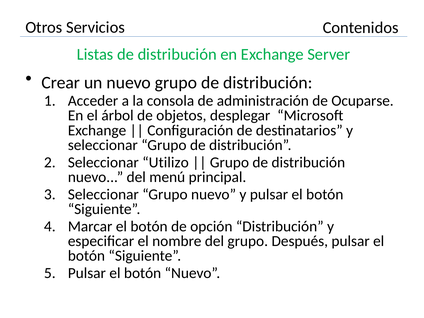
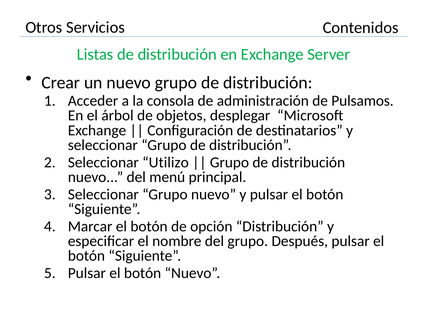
Ocuparse: Ocuparse -> Pulsamos
